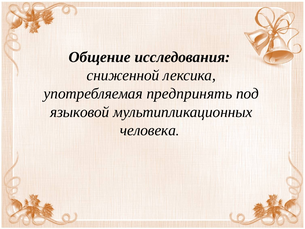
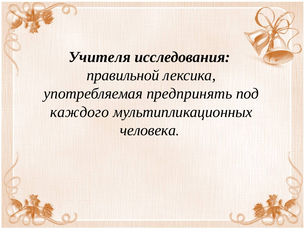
Общение: Общение -> Учителя
сниженной: сниженной -> правильной
языковой: языковой -> каждого
